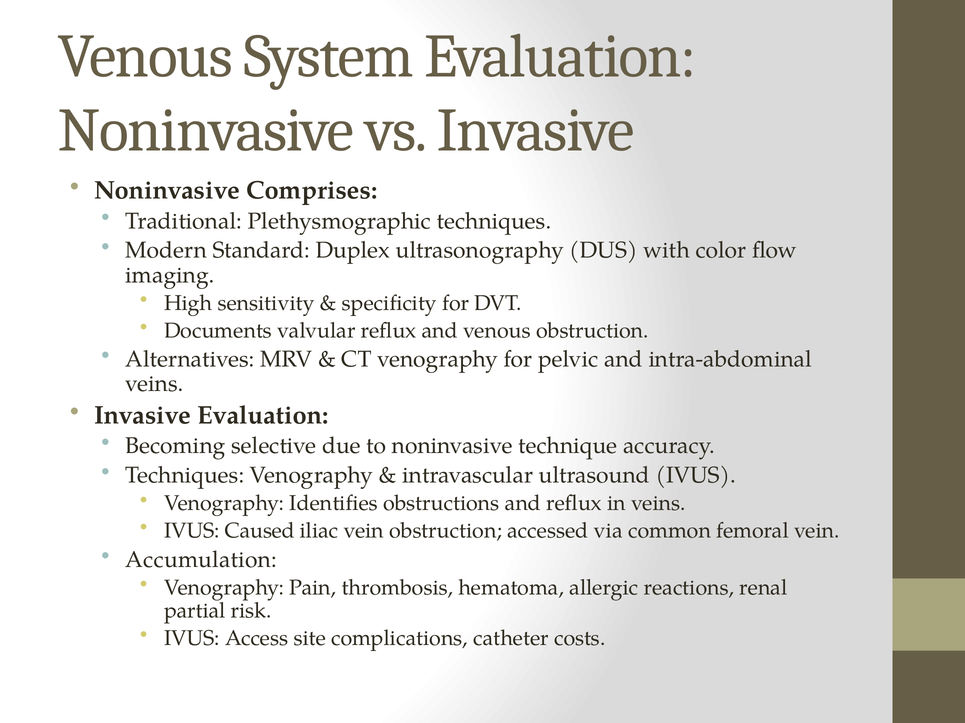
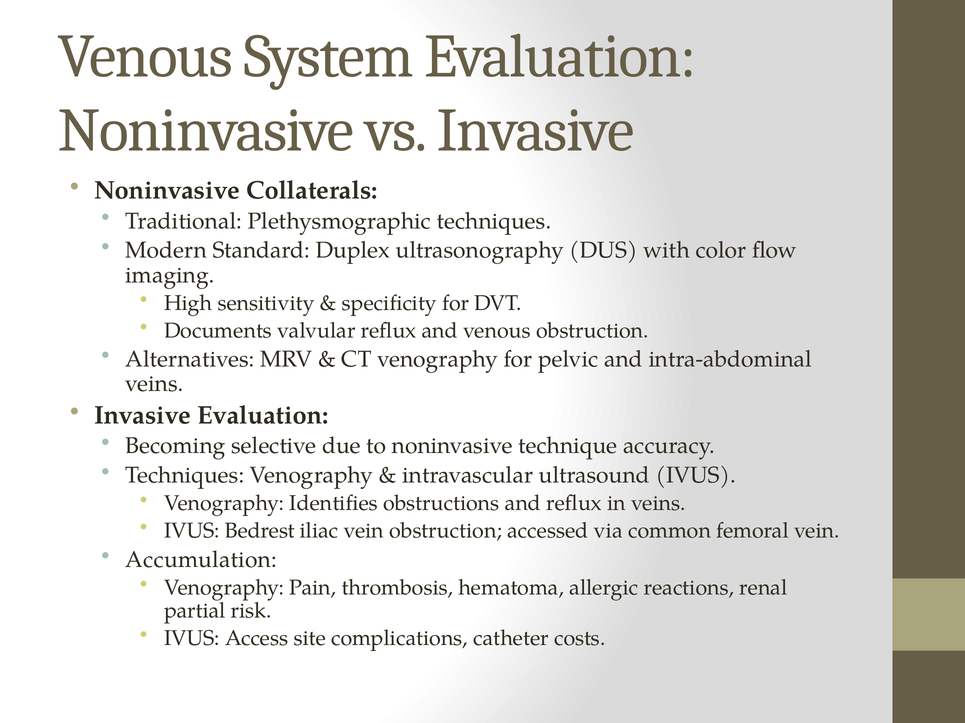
Comprises: Comprises -> Collaterals
Caused: Caused -> Bedrest
